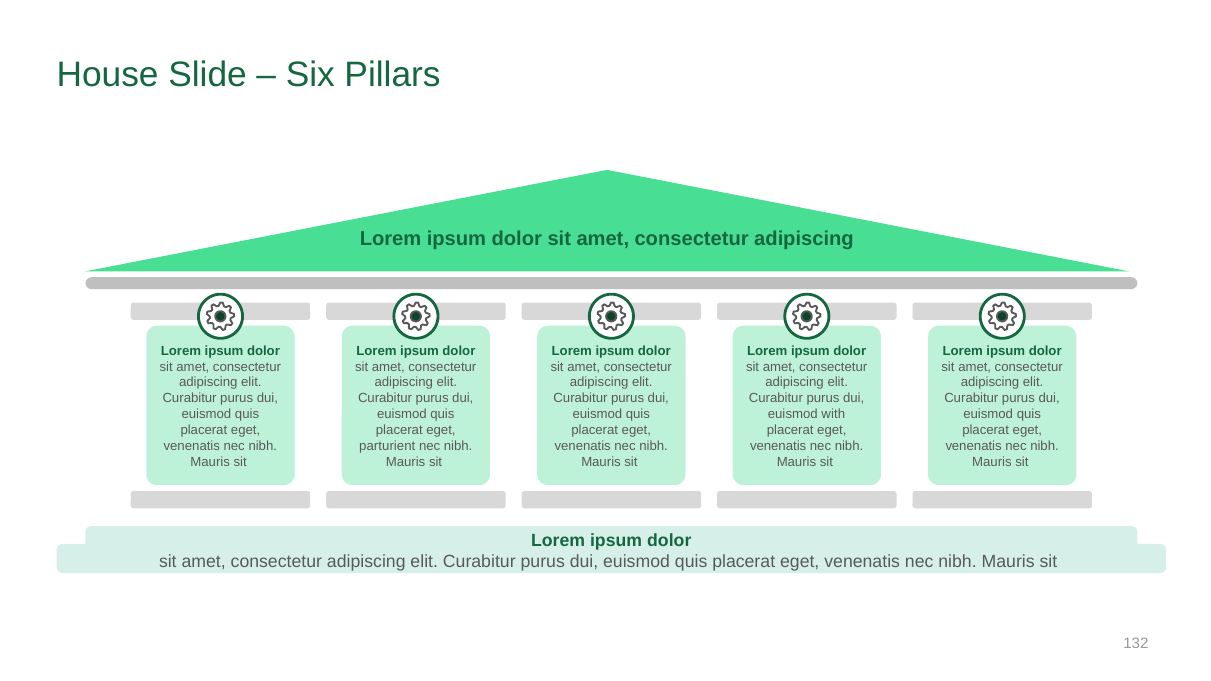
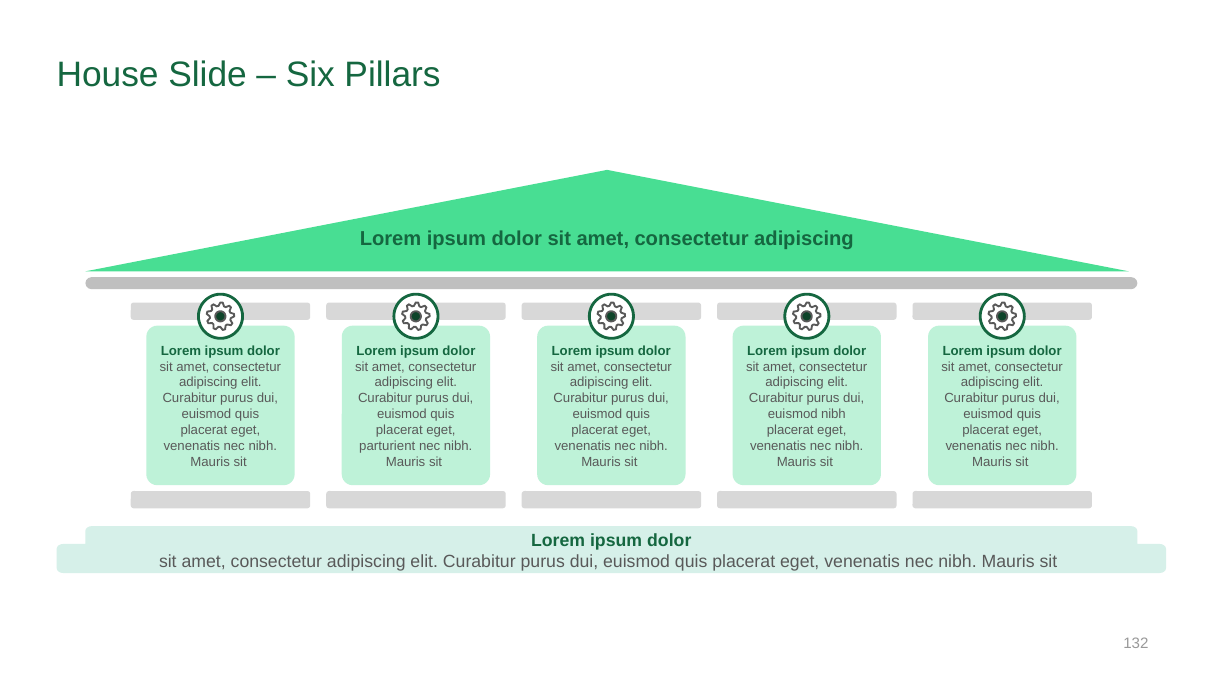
euismod with: with -> nibh
